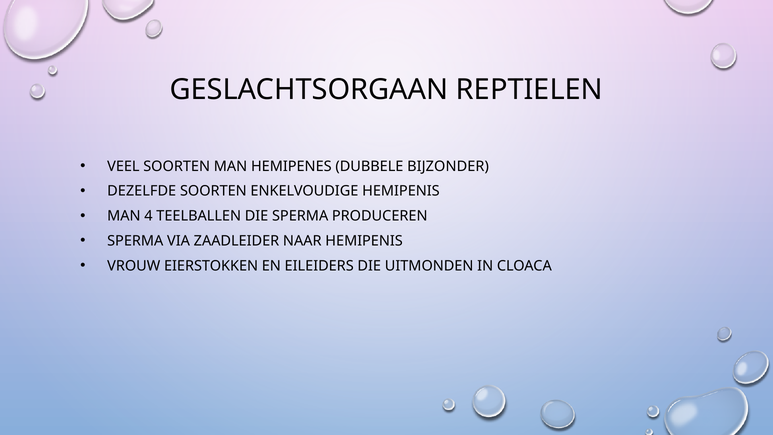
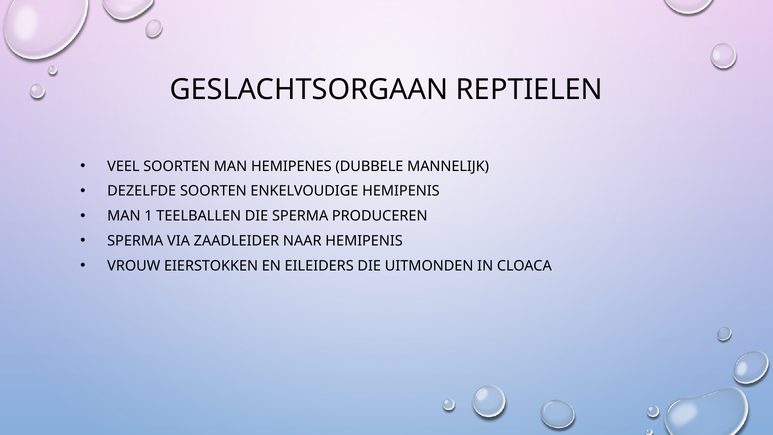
BIJZONDER: BIJZONDER -> MANNELIJK
4: 4 -> 1
